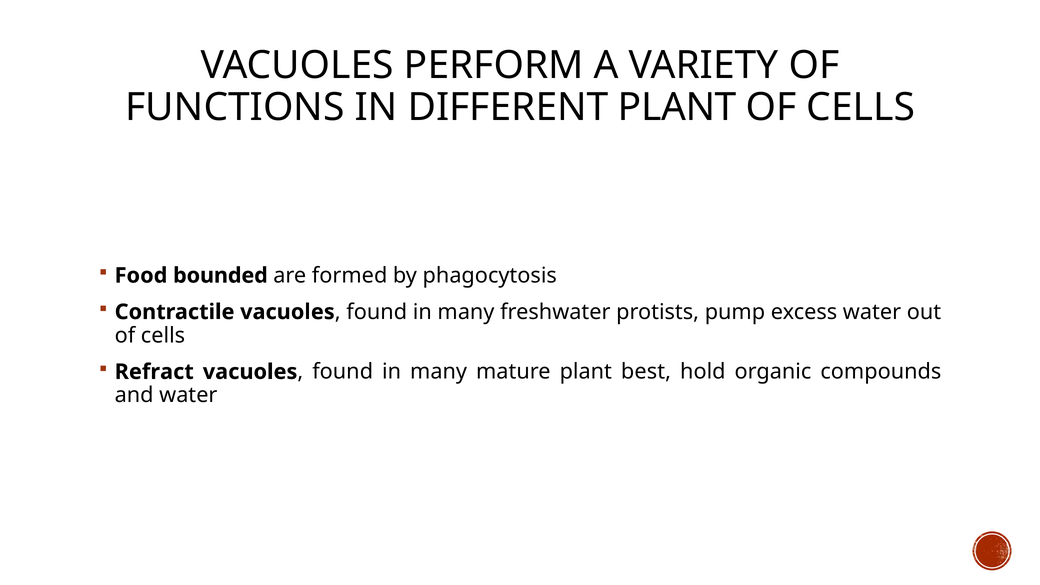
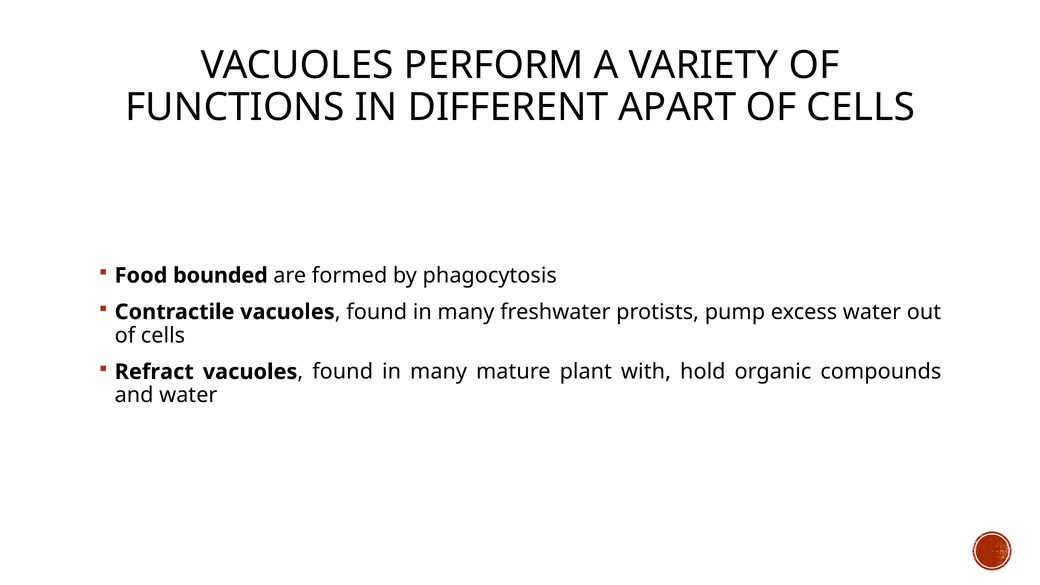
DIFFERENT PLANT: PLANT -> APART
best: best -> with
